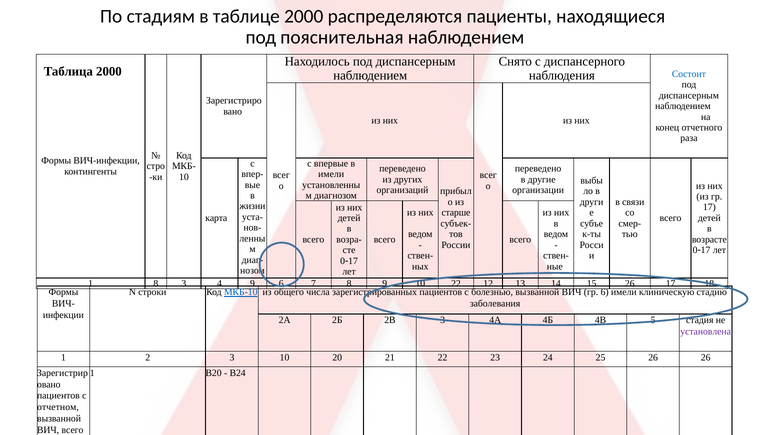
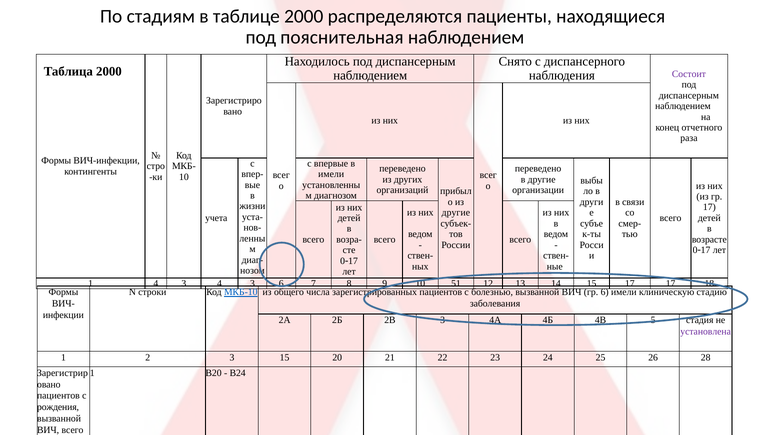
Состоит colour: blue -> purple
старше at (456, 213): старше -> другие
карта: карта -> учета
1 8: 8 -> 4
3 4 9: 9 -> 3
10 22: 22 -> 51
15 26: 26 -> 17
3 10: 10 -> 15
26 26: 26 -> 28
отчетном: отчетном -> рождения
